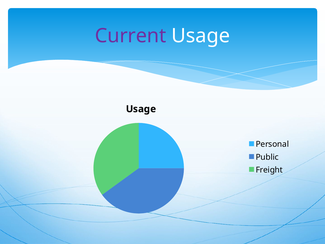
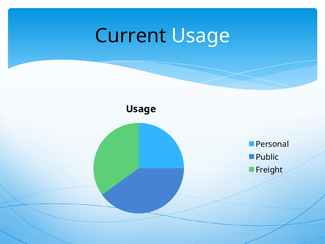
Current colour: purple -> black
